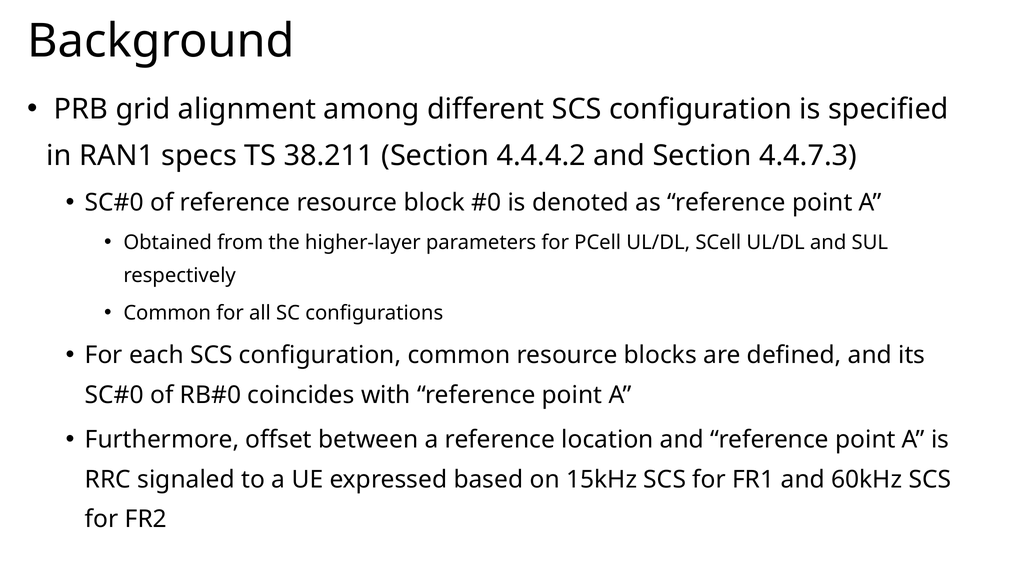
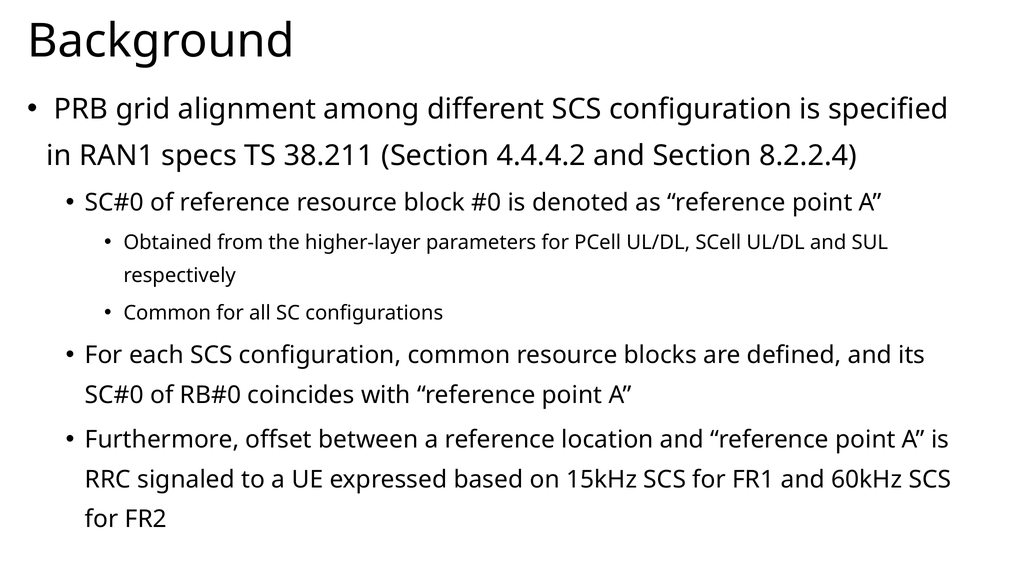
4.4.7.3: 4.4.7.3 -> 8.2.2.4
